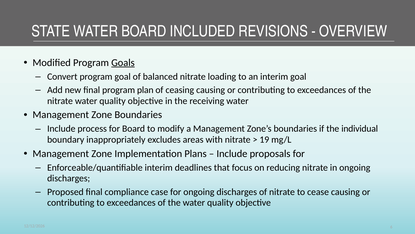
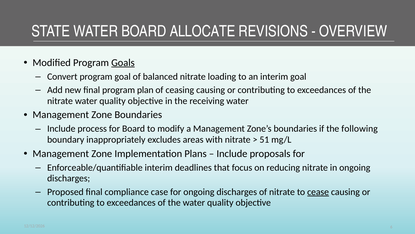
INCLUDED: INCLUDED -> ALLOCATE
individual: individual -> following
19: 19 -> 51
cease underline: none -> present
